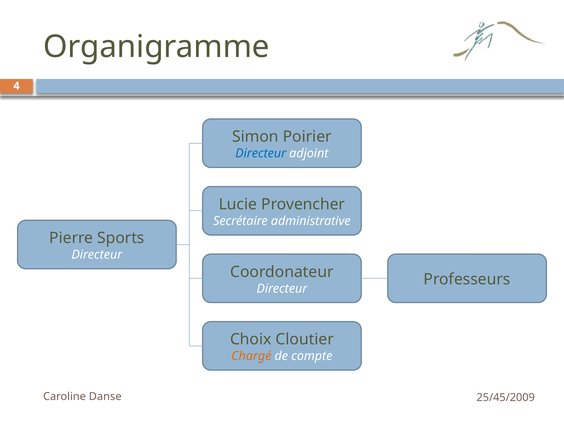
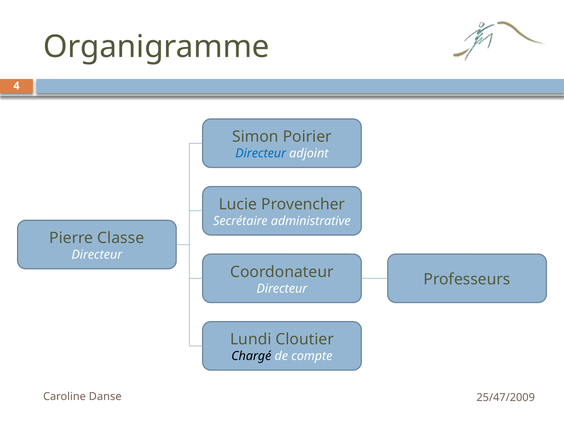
Sports: Sports -> Classe
Choix: Choix -> Lundi
Chargé colour: orange -> black
25/45/2009: 25/45/2009 -> 25/47/2009
